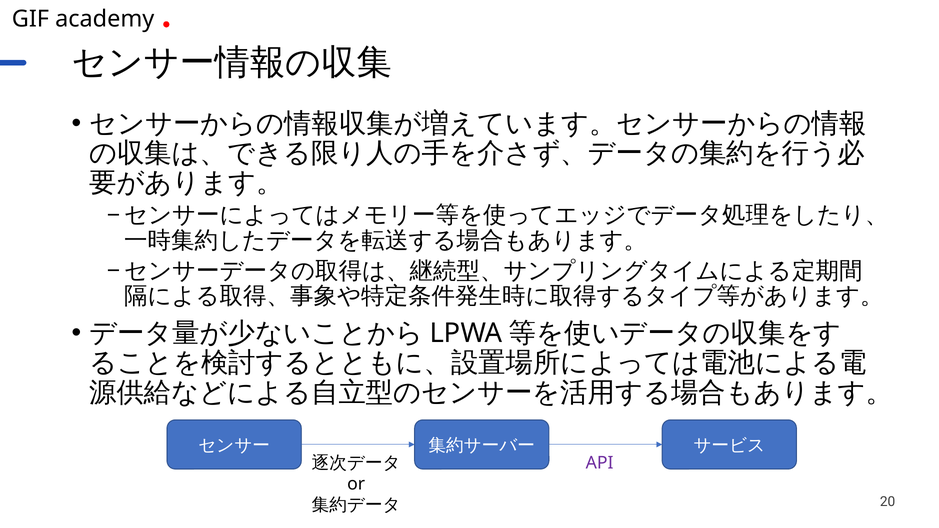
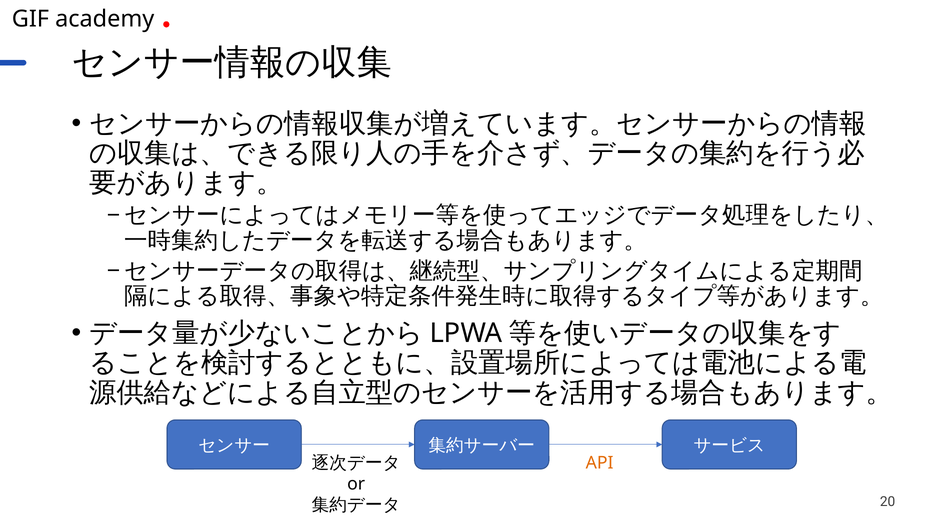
API colour: purple -> orange
